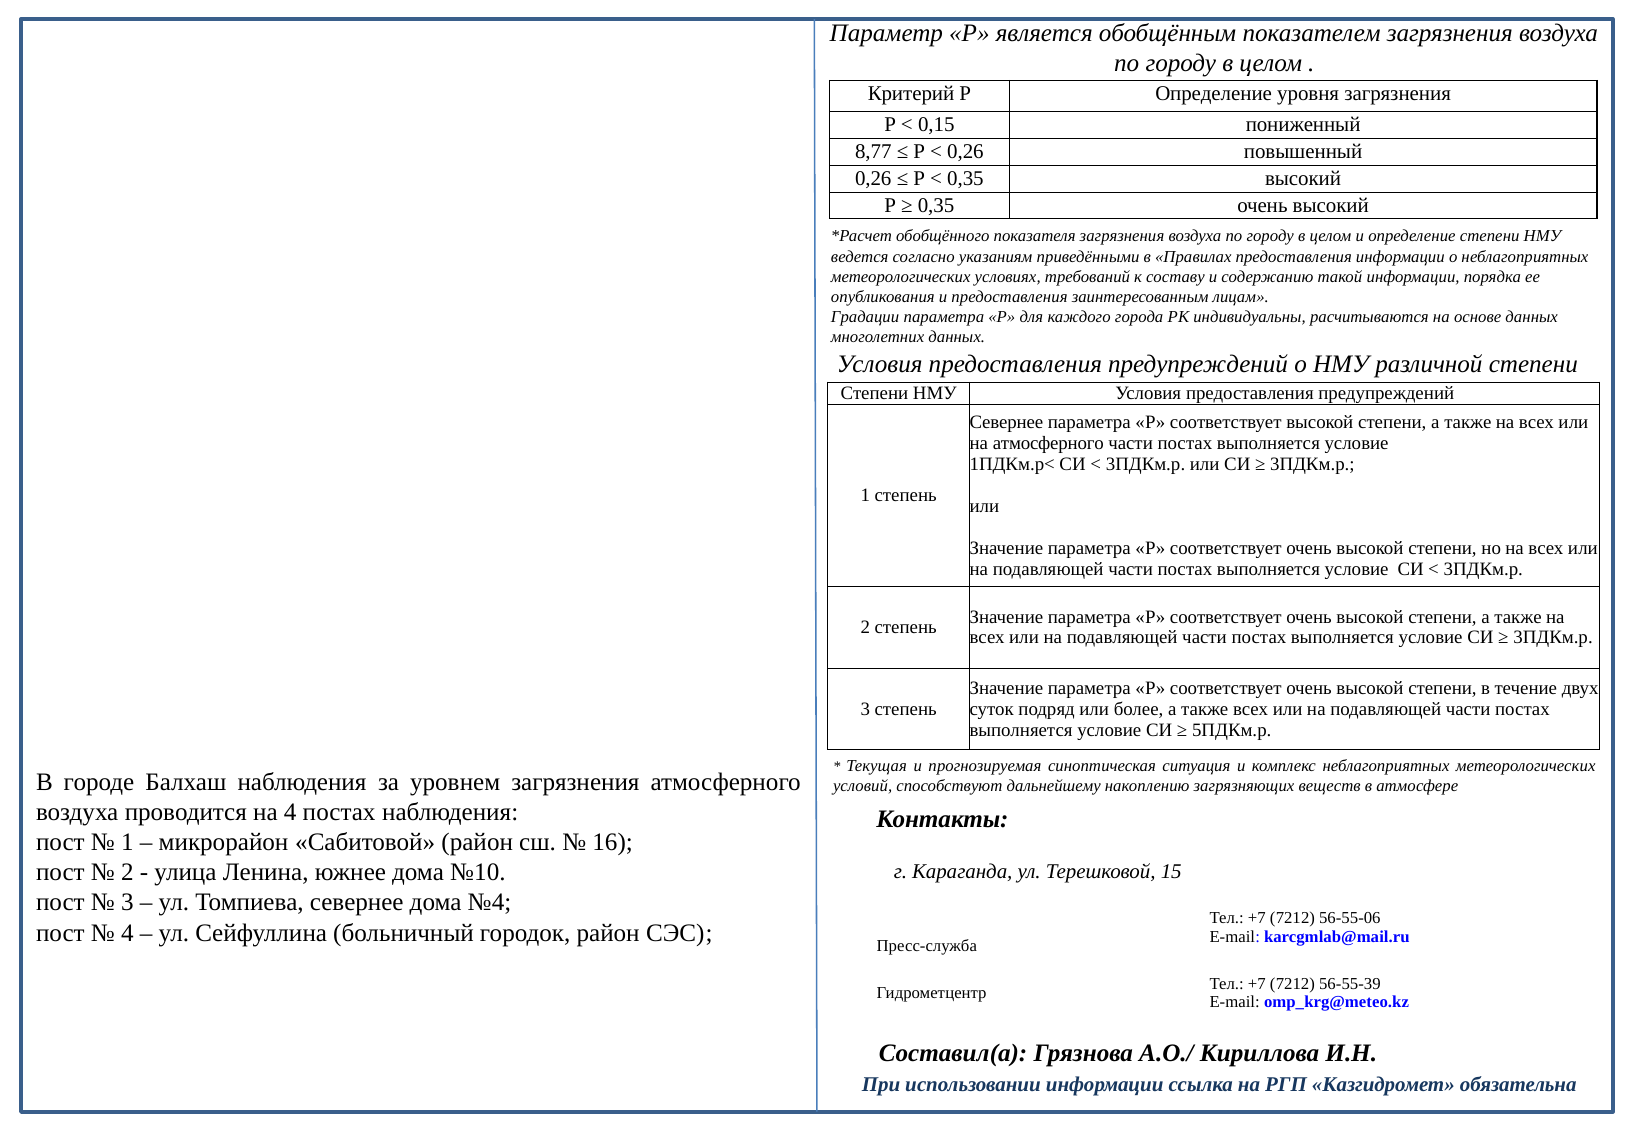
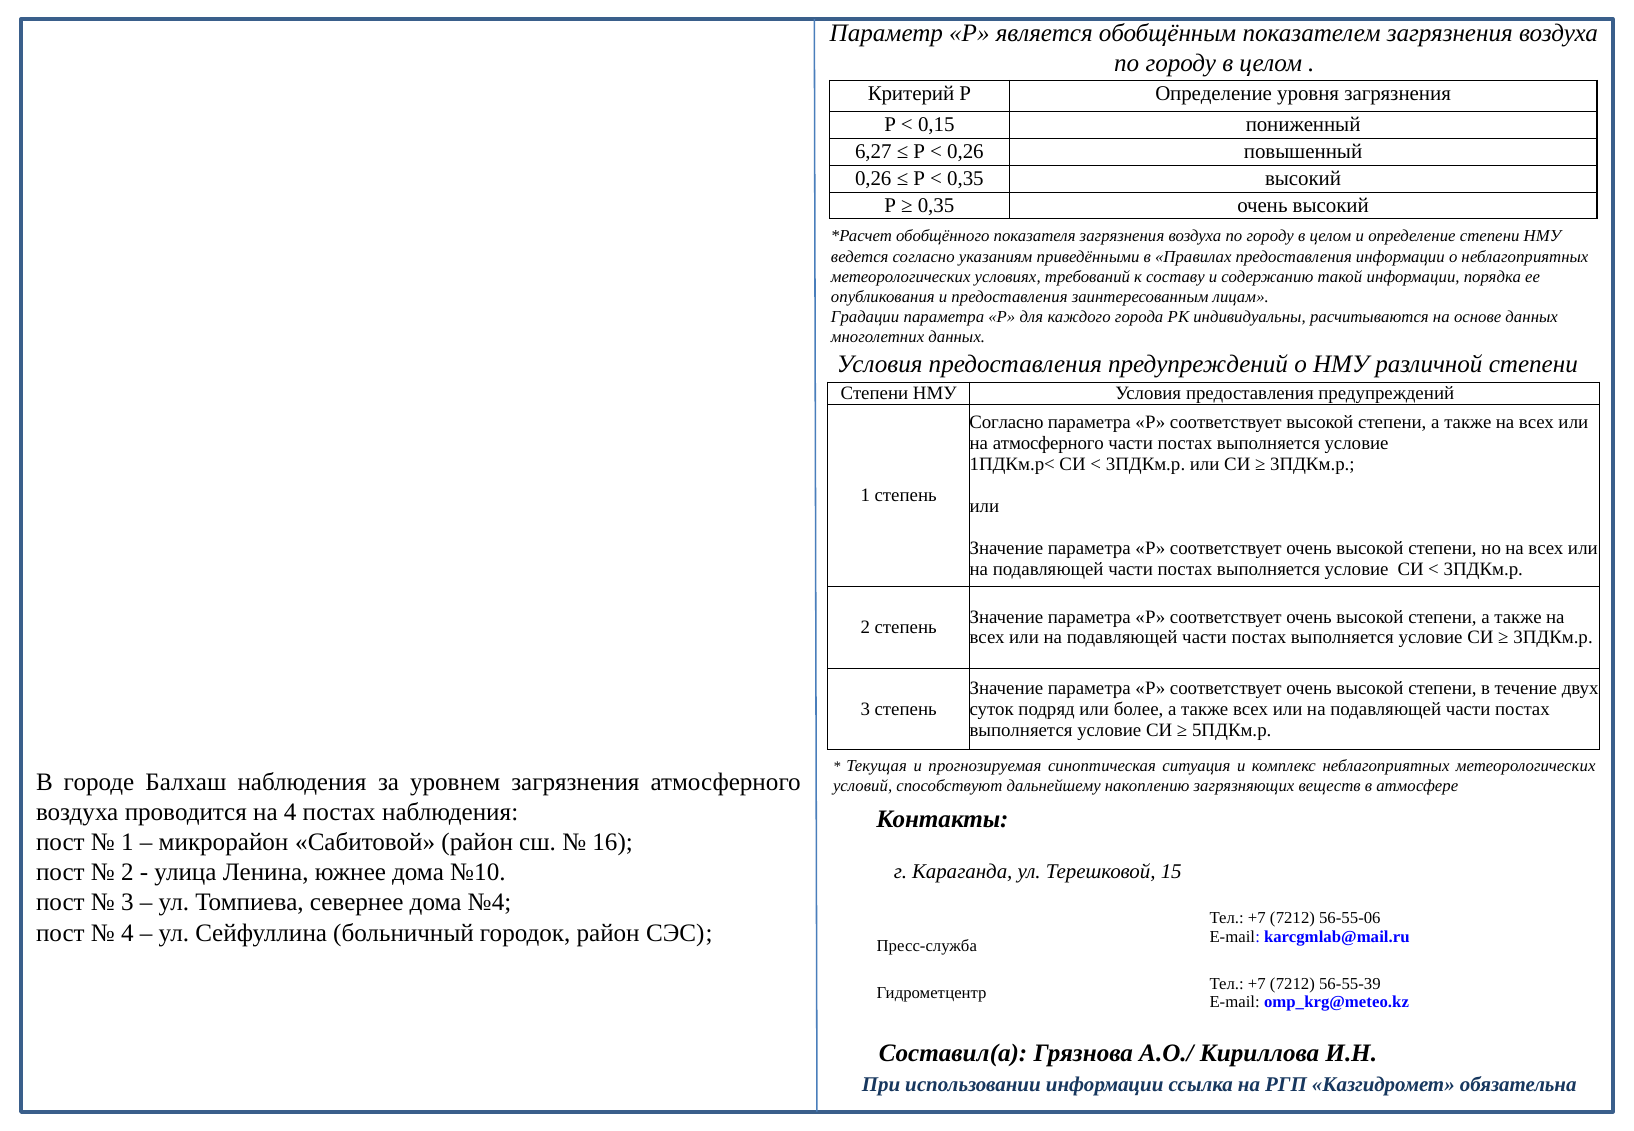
8,77: 8,77 -> 6,27
Севернее at (1007, 423): Севернее -> Согласно
